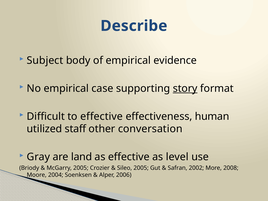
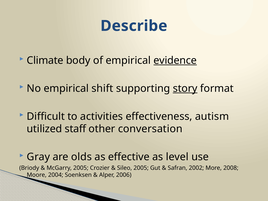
Subject: Subject -> Climate
evidence underline: none -> present
case: case -> shift
to effective: effective -> activities
human: human -> autism
land: land -> olds
